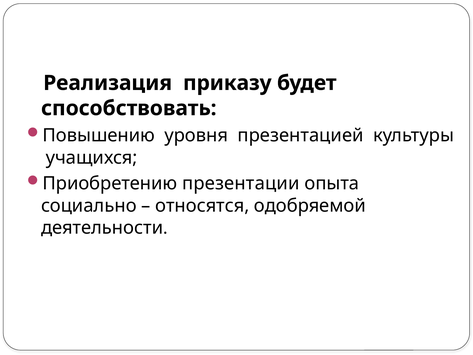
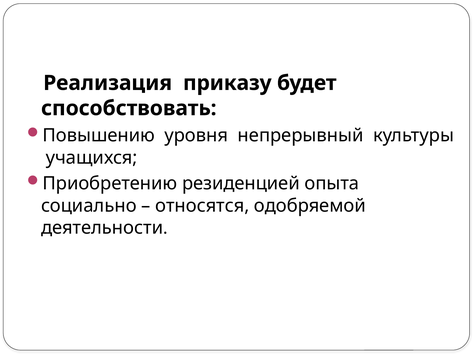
презентацией: презентацией -> непрерывный
презентации: презентации -> резиденцией
